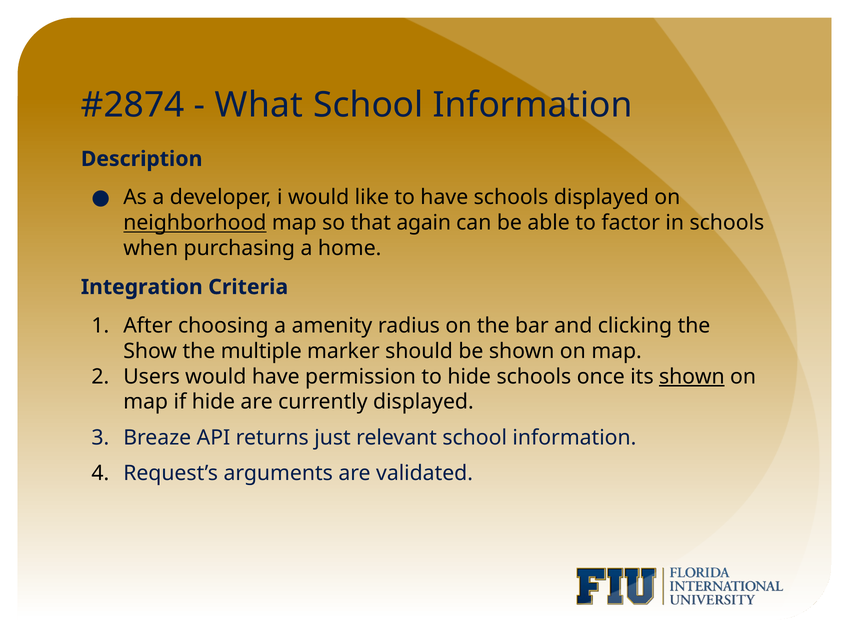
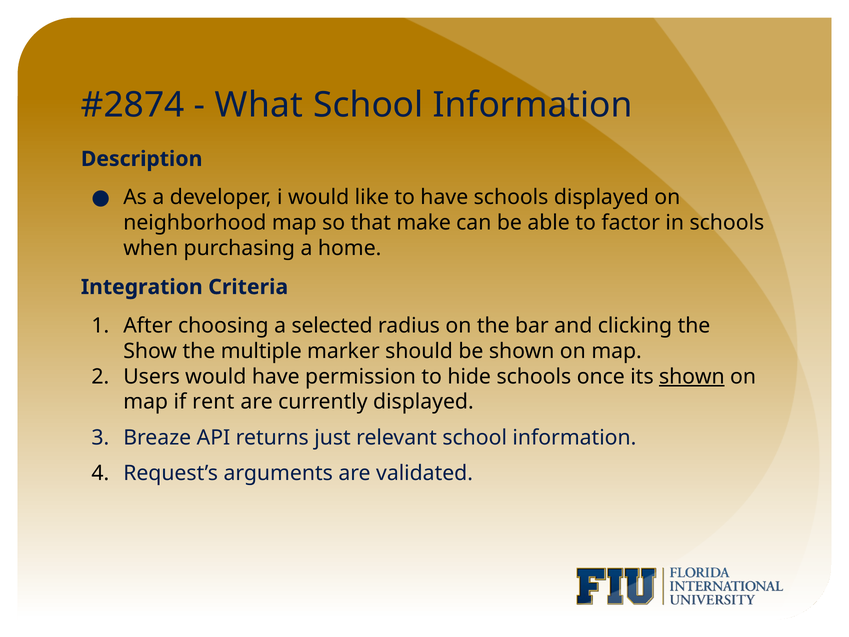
neighborhood underline: present -> none
again: again -> make
amenity: amenity -> selected
if hide: hide -> rent
